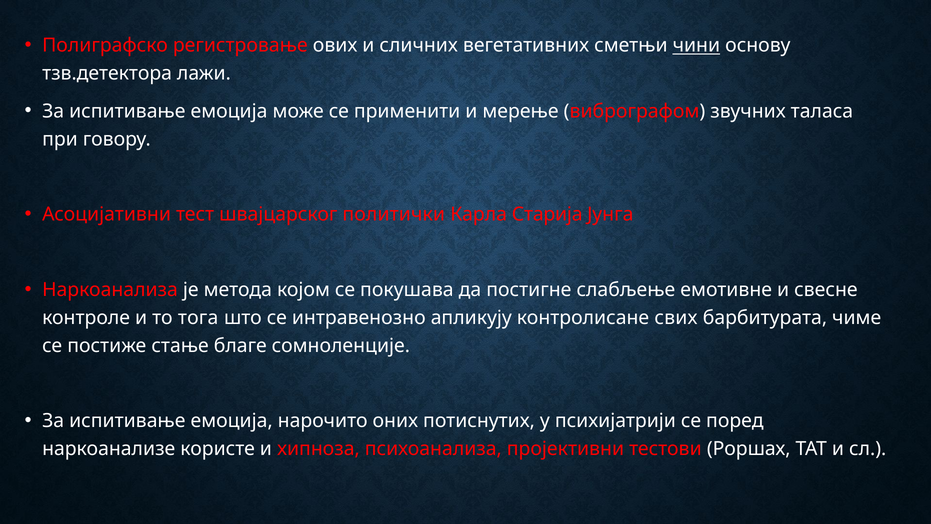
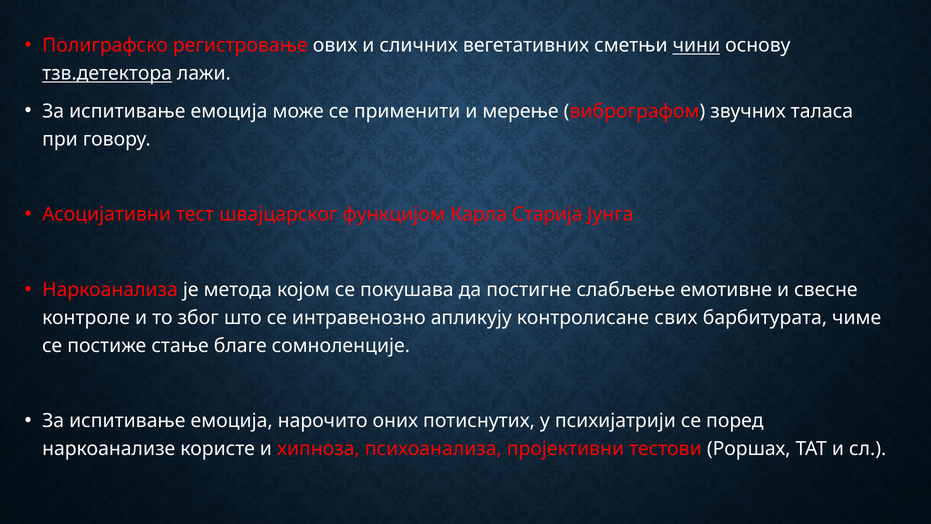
тзв.детектора underline: none -> present
политички: политички -> функцијом
тога: тога -> због
